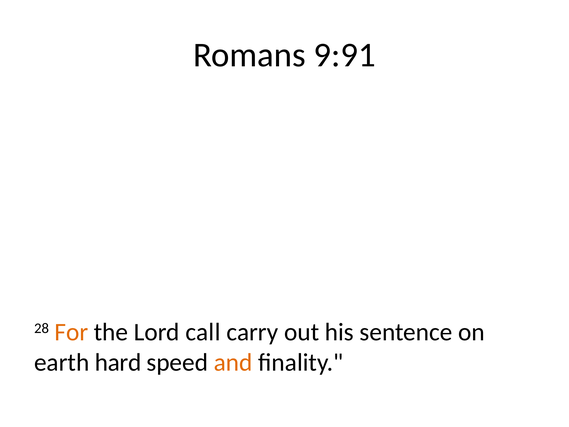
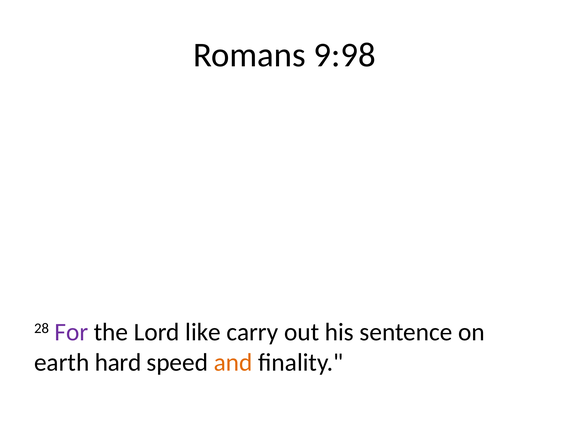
9:91: 9:91 -> 9:98
For colour: orange -> purple
call: call -> like
